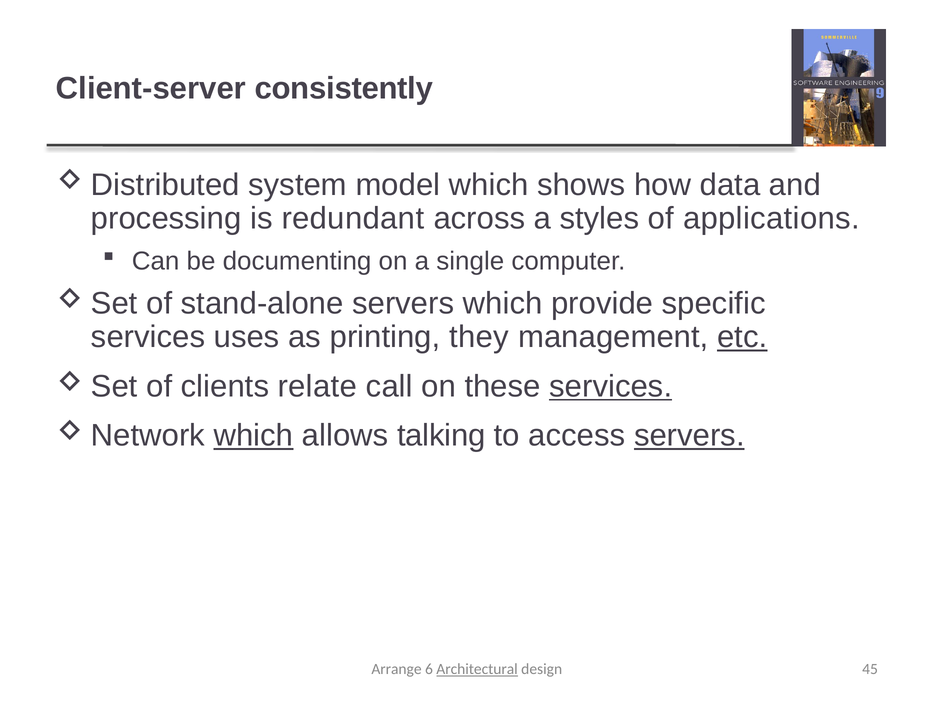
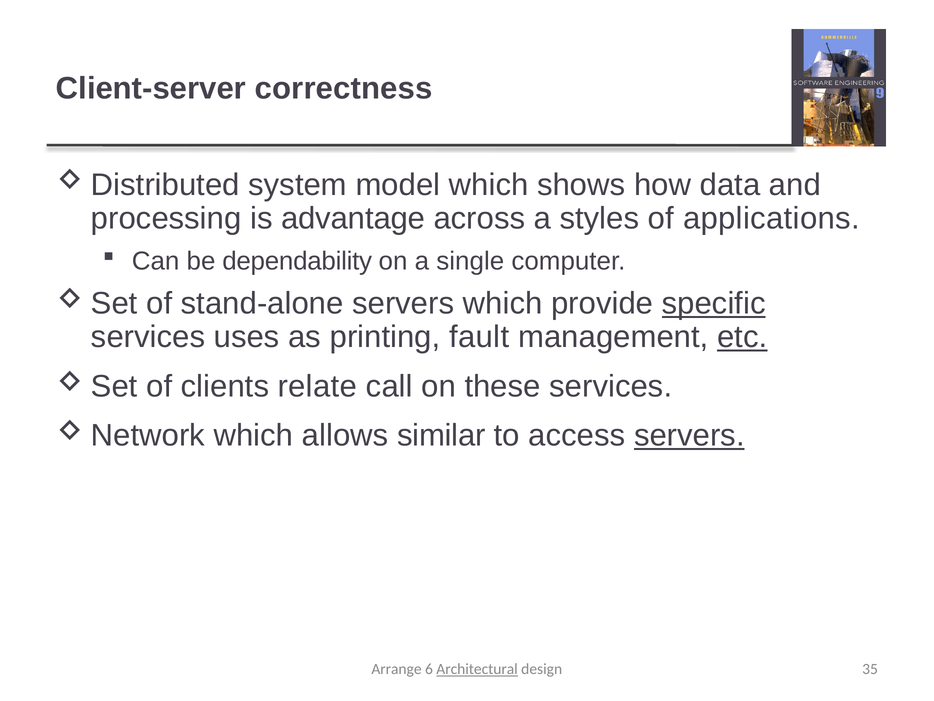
consistently: consistently -> correctness
redundant: redundant -> advantage
documenting: documenting -> dependability
specific underline: none -> present
they: they -> fault
services at (611, 386) underline: present -> none
which at (253, 435) underline: present -> none
talking: talking -> similar
45: 45 -> 35
